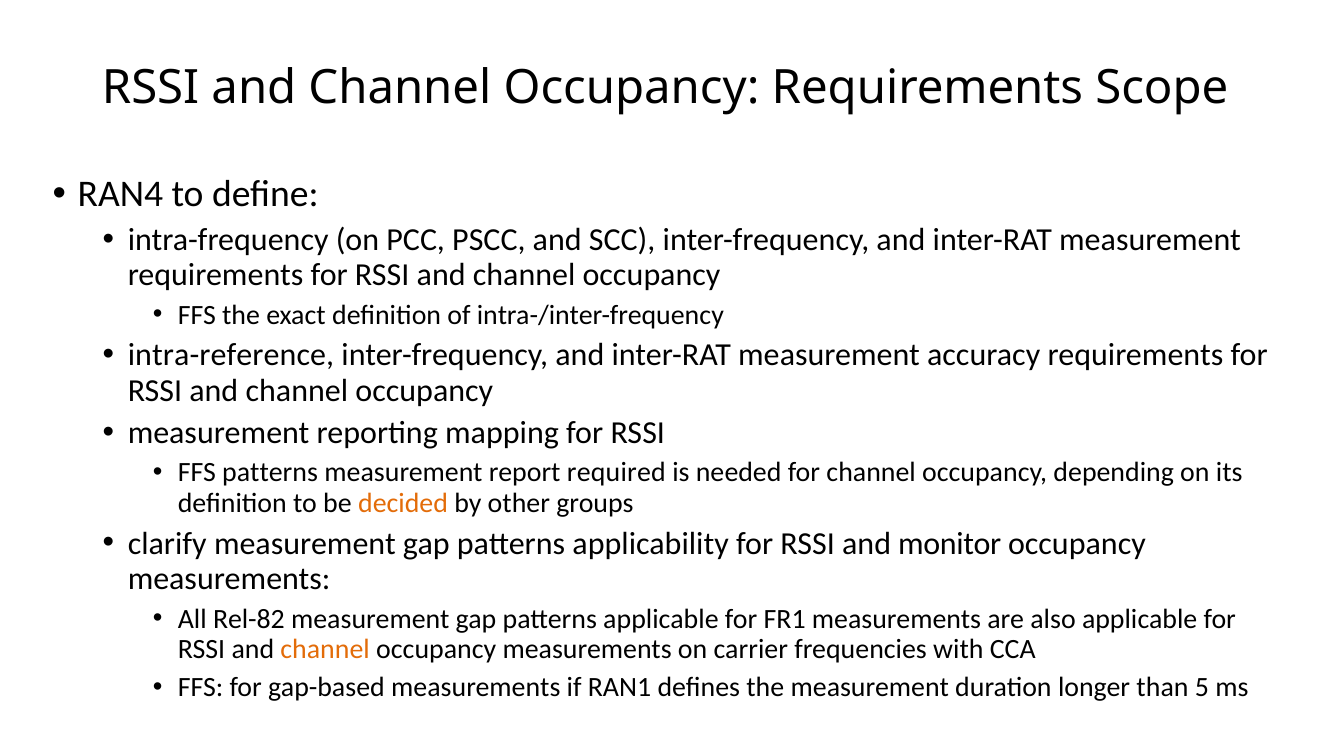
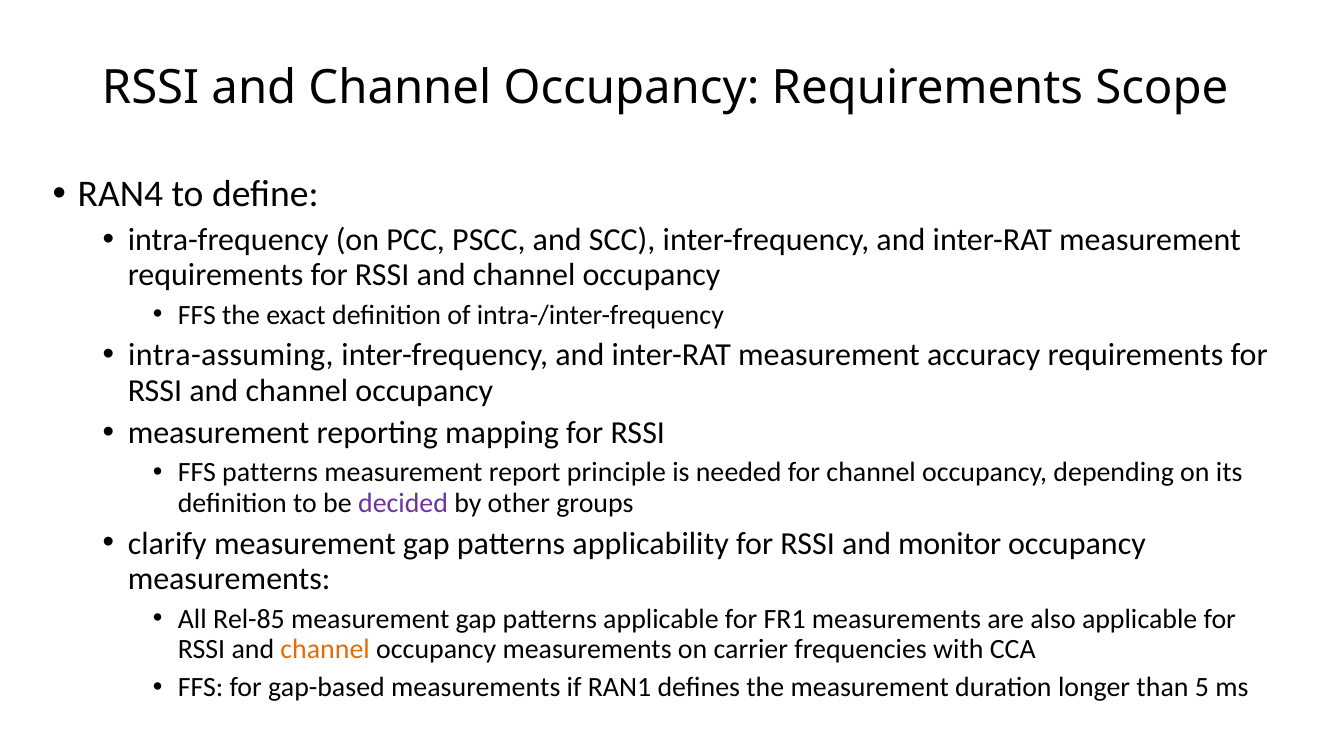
intra-reference: intra-reference -> intra-assuming
required: required -> principle
decided colour: orange -> purple
Rel-82: Rel-82 -> Rel-85
